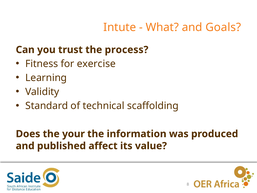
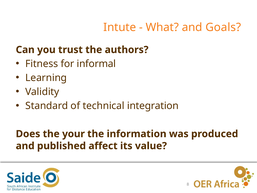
process: process -> authors
exercise: exercise -> informal
scaffolding: scaffolding -> integration
